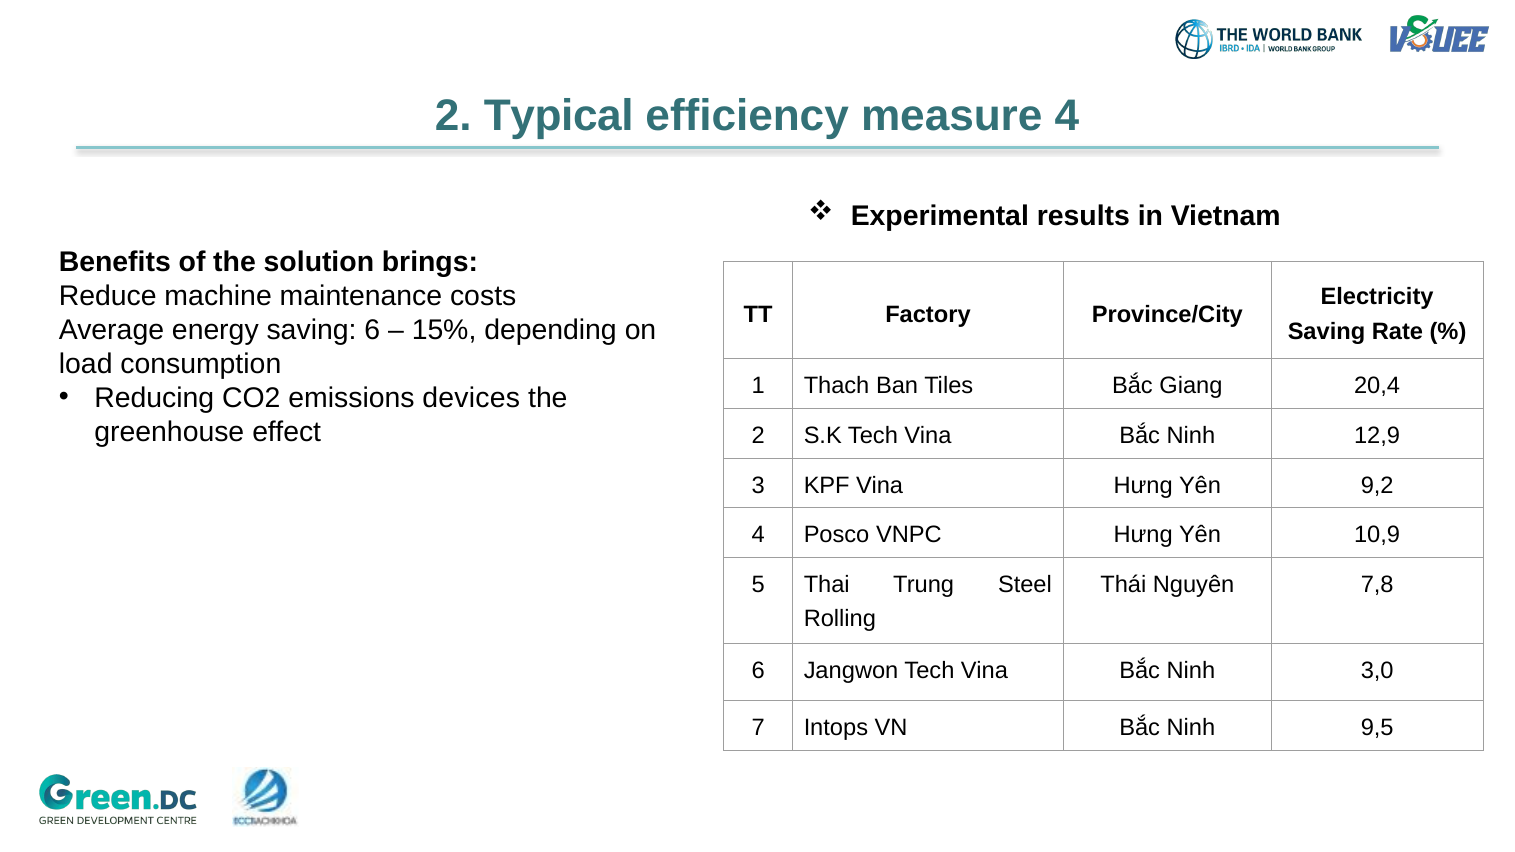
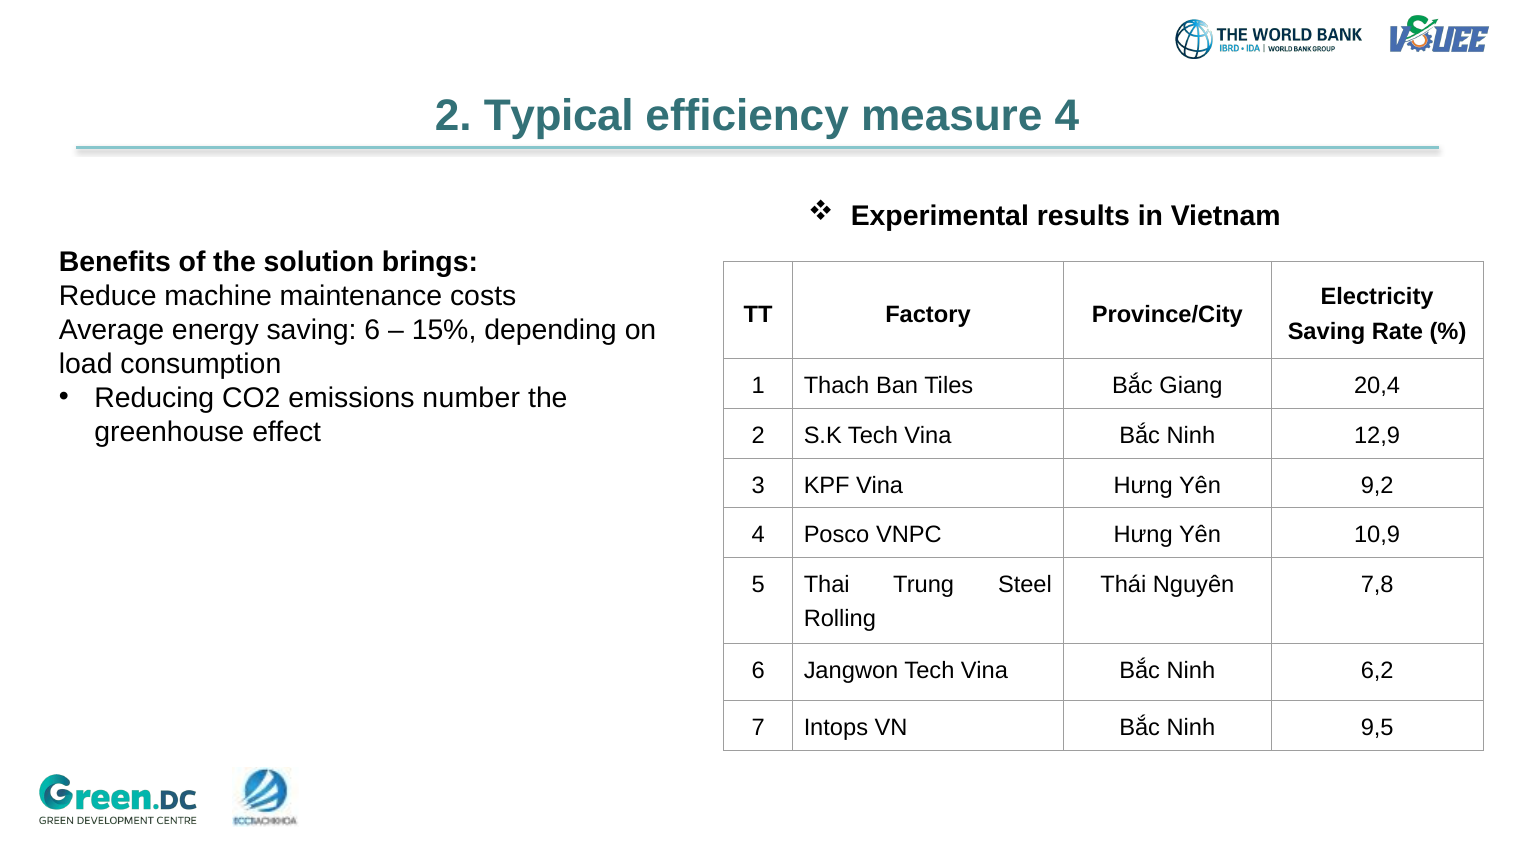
devices: devices -> number
3,0: 3,0 -> 6,2
